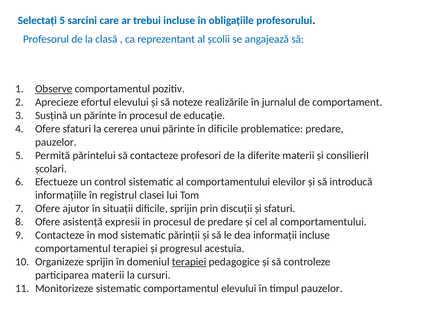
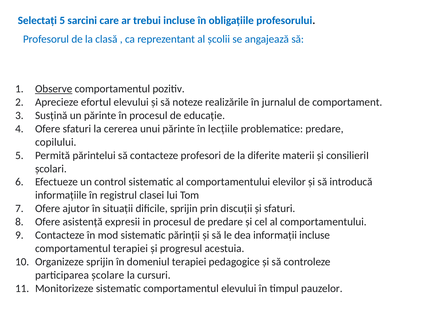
în dificile: dificile -> lecțiile
pauzelor at (56, 142): pauzelor -> copilului
terapiei at (189, 262) underline: present -> none
participarea materii: materii -> școlare
